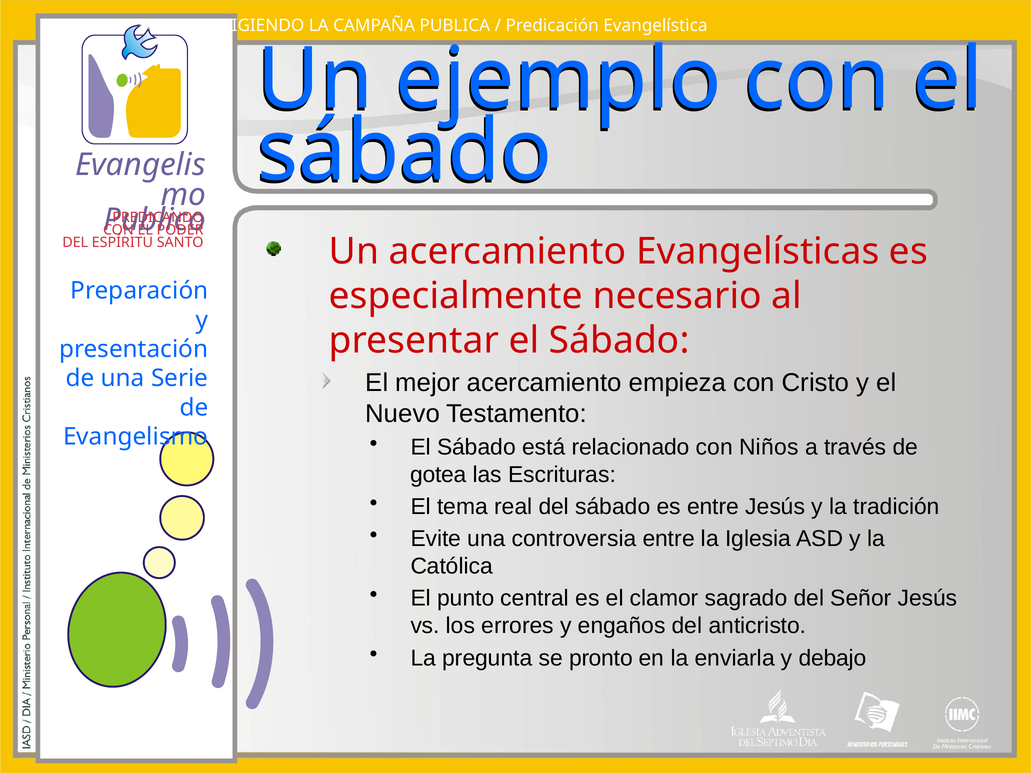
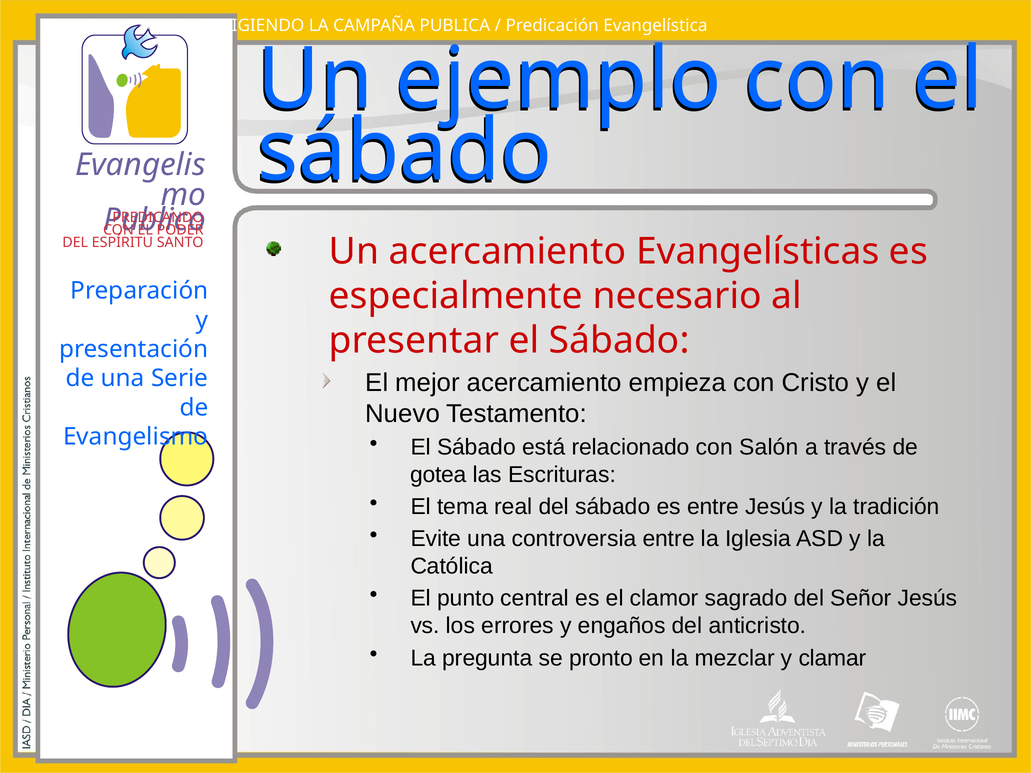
Niños: Niños -> Salón
enviarla: enviarla -> mezclar
debajo: debajo -> clamar
